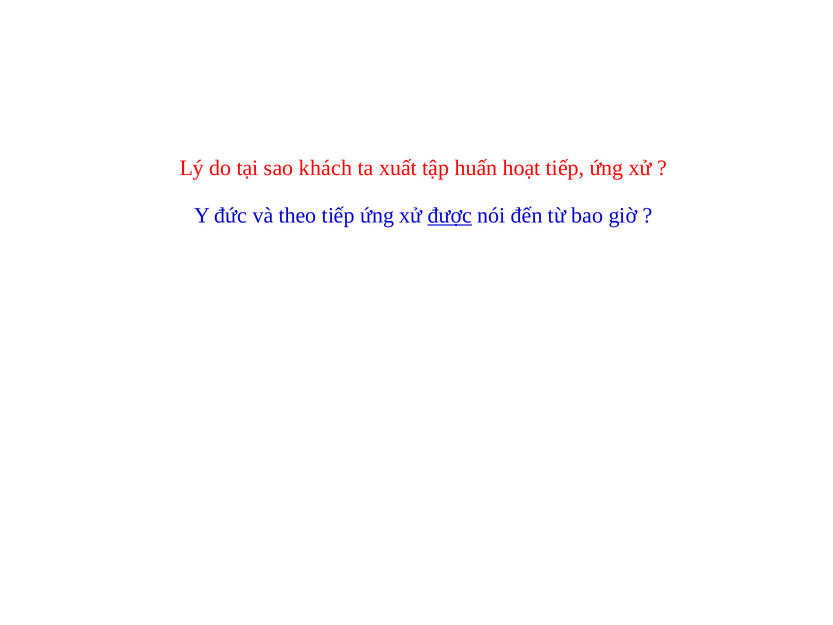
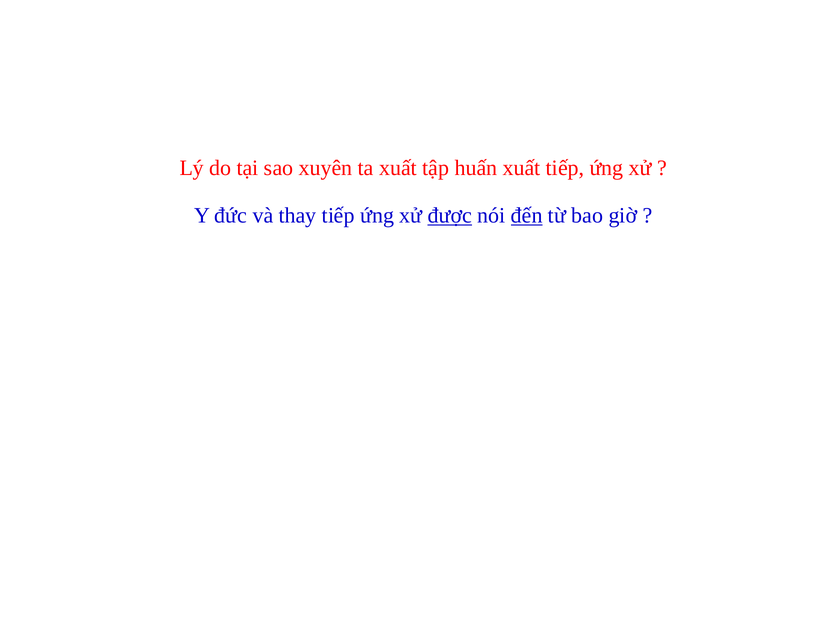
khách: khách -> xuyên
huấn hoạt: hoạt -> xuất
theo: theo -> thay
đến underline: none -> present
